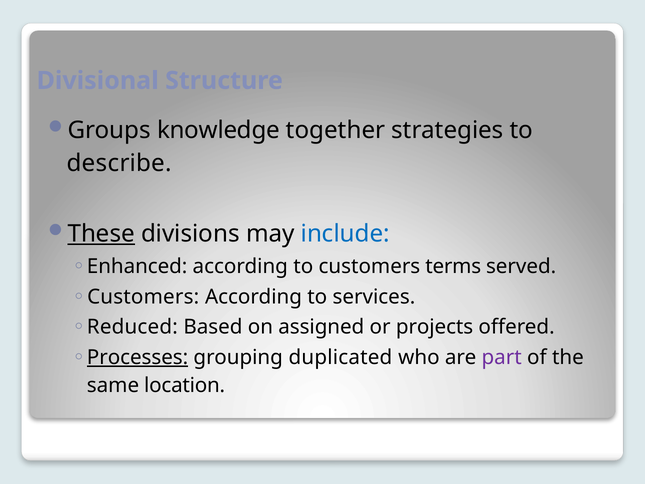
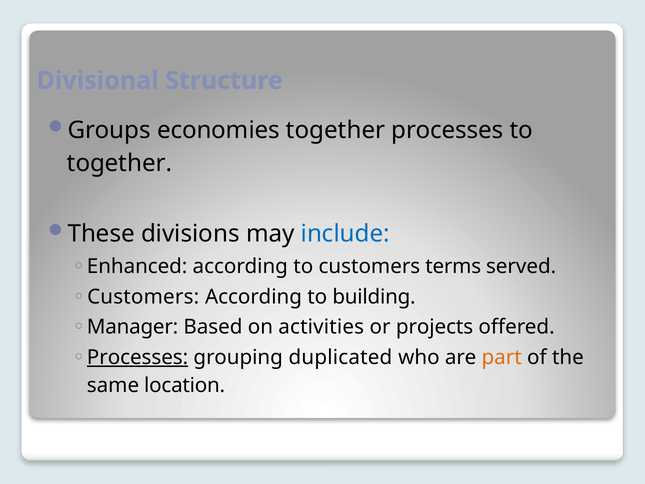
knowledge: knowledge -> economies
together strategies: strategies -> processes
describe at (119, 163): describe -> together
These underline: present -> none
services: services -> building
Reduced: Reduced -> Manager
assigned: assigned -> activities
part colour: purple -> orange
